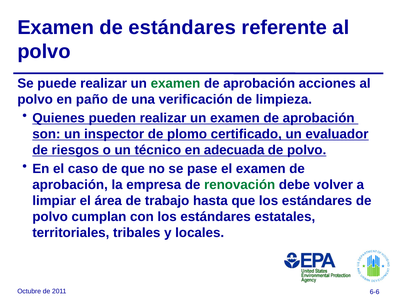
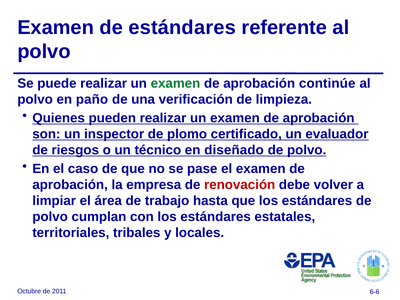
acciones: acciones -> continúe
adecuada: adecuada -> diseñado
renovación colour: green -> red
